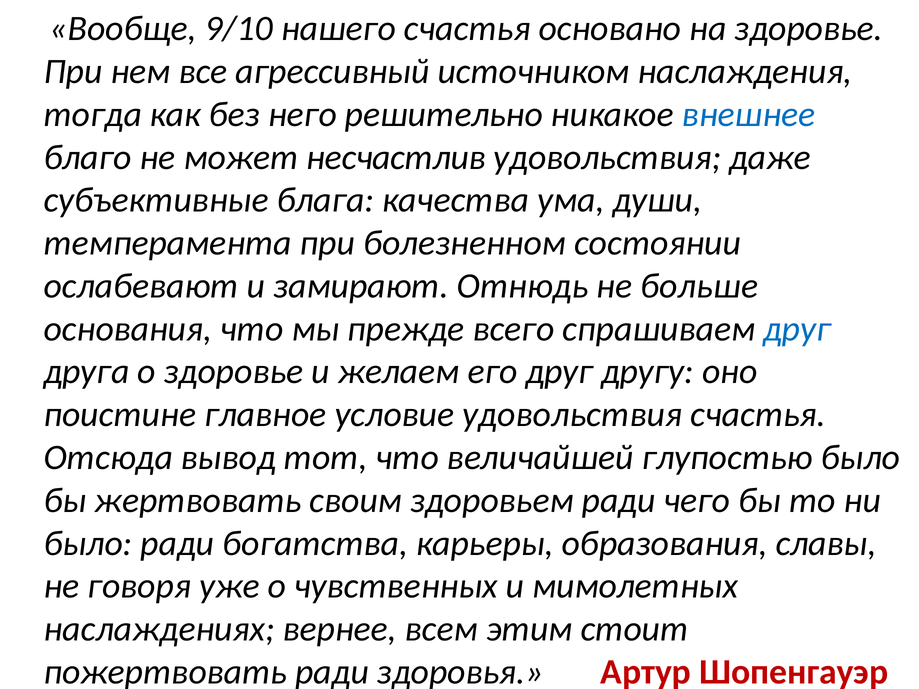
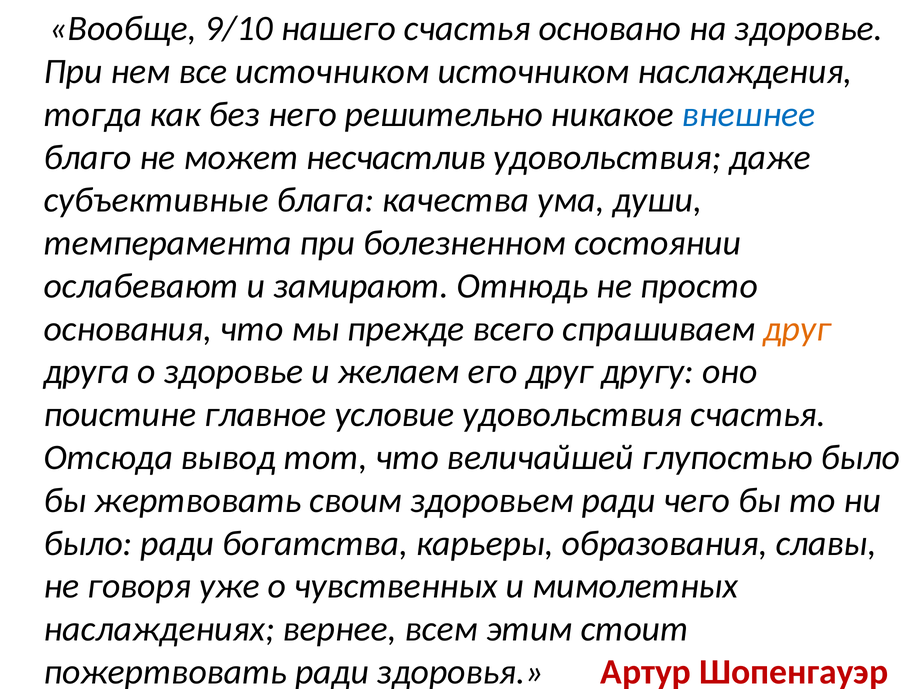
все агрессивный: агрессивный -> источником
больше: больше -> просто
друг at (797, 329) colour: blue -> orange
